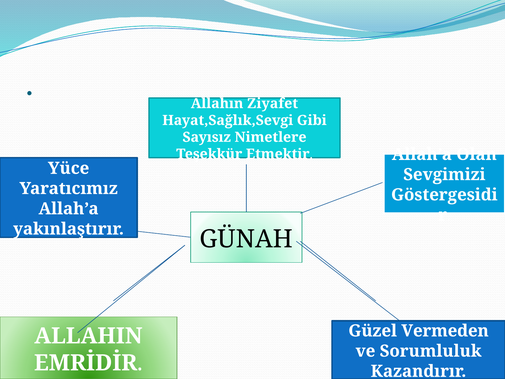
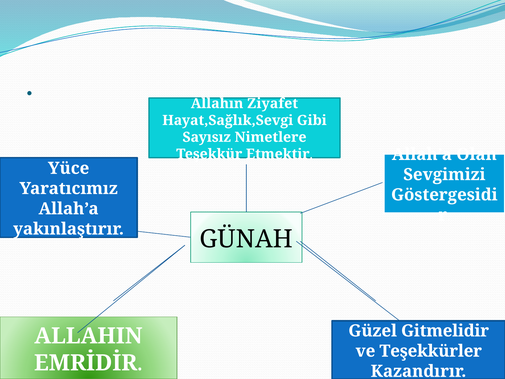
Vermeden: Vermeden -> Gitmelidir
Sorumluluk: Sorumluluk -> Teşekkürler
